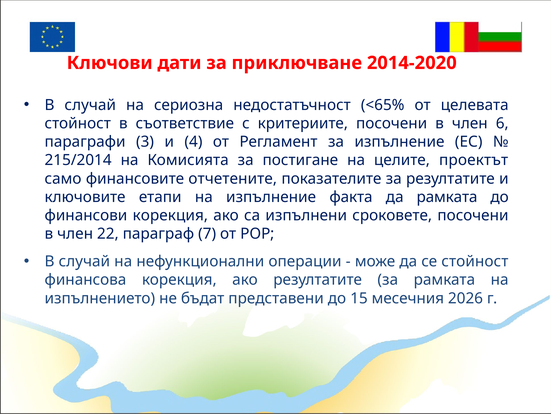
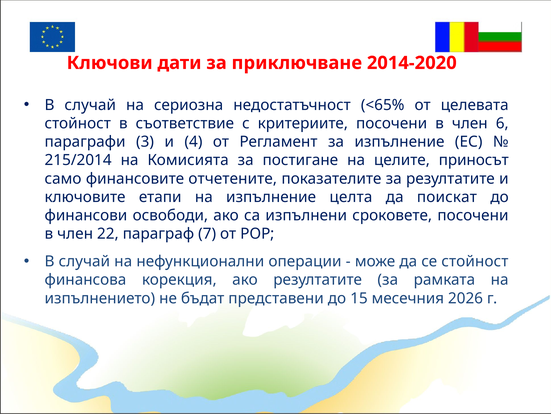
проектът: проектът -> приносът
факта: факта -> целта
да рамката: рамката -> поискат
финансови корекция: корекция -> освободи
